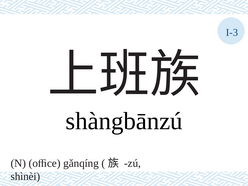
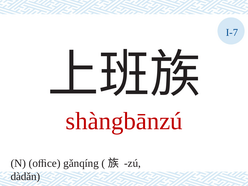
I-3: I-3 -> I-7
shàngbānzú colour: black -> red
shìnèi: shìnèi -> dàdǎn
